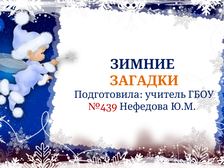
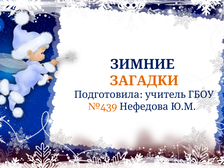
№439 colour: red -> orange
